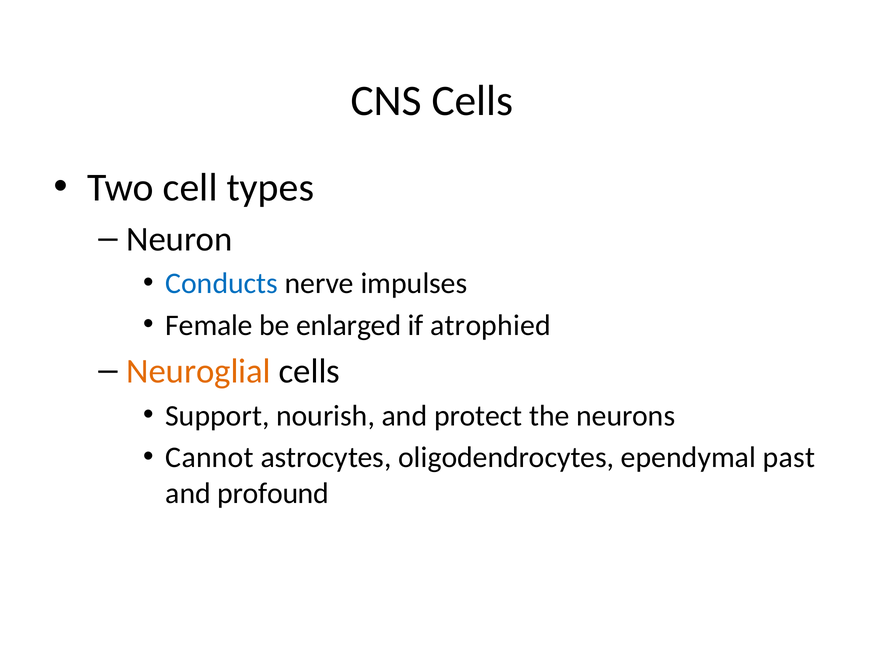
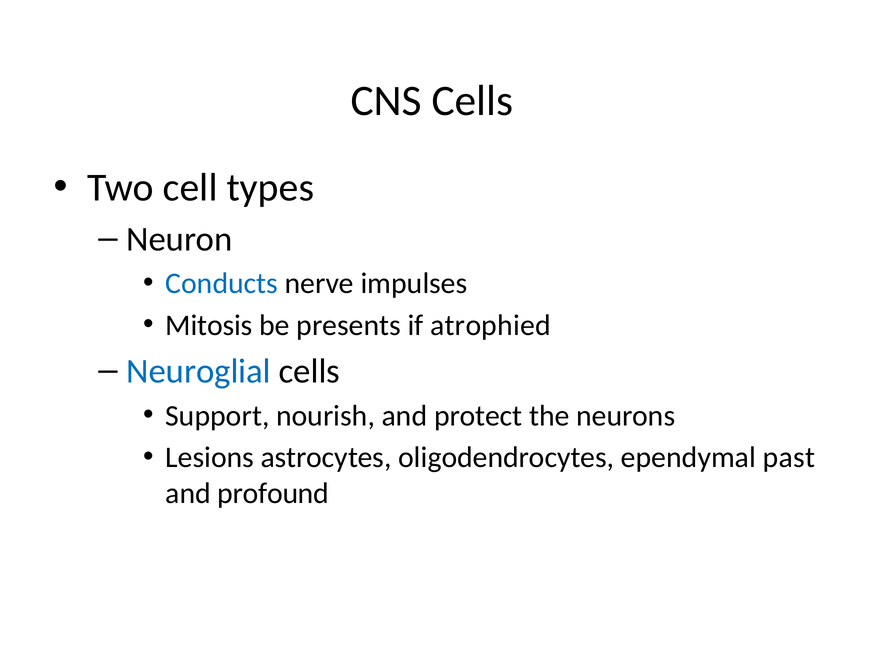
Female: Female -> Mitosis
enlarged: enlarged -> presents
Neuroglial colour: orange -> blue
Cannot: Cannot -> Lesions
